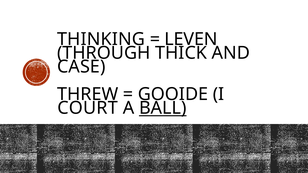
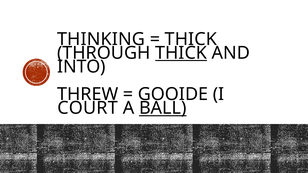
LEVEN at (191, 39): LEVEN -> THICK
THICK at (181, 53) underline: none -> present
CASE: CASE -> INTO
